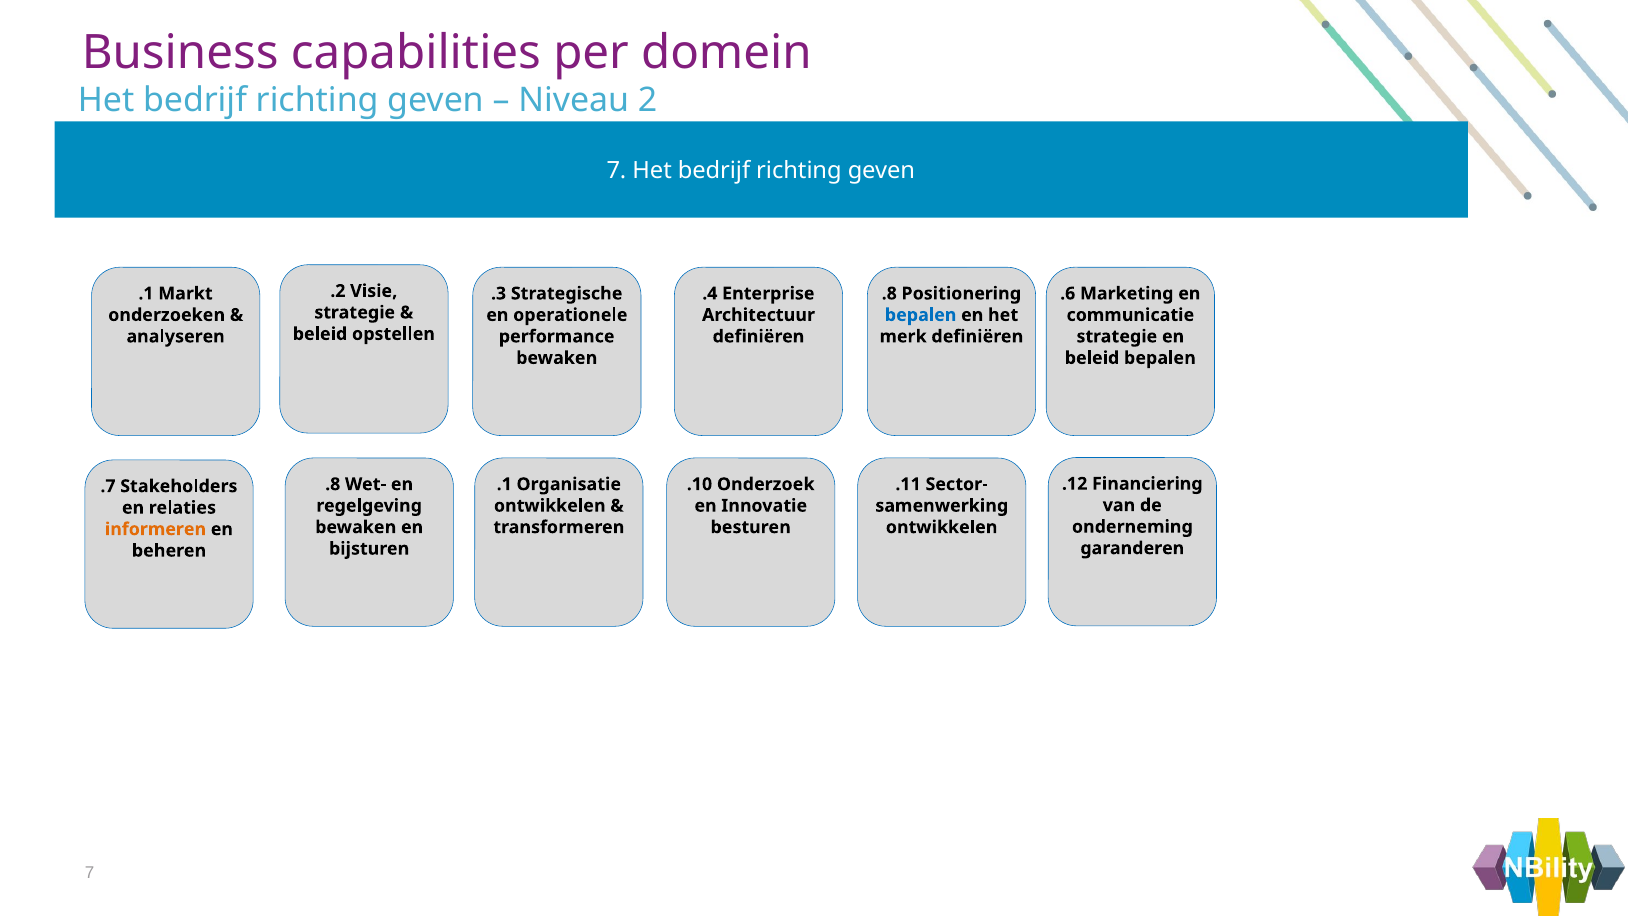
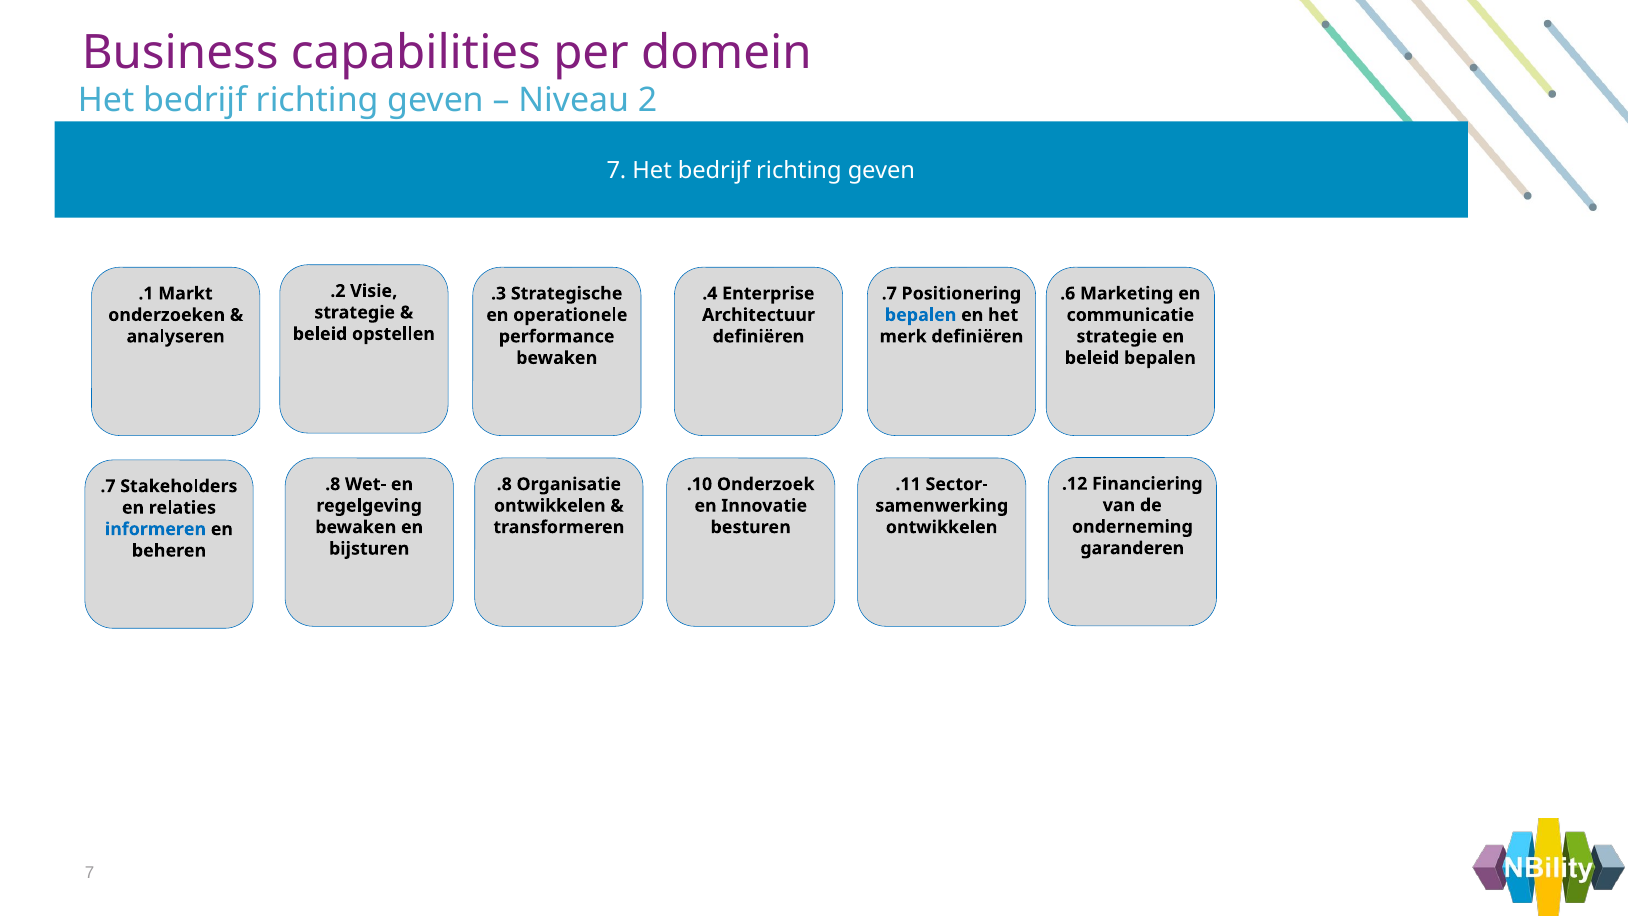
.8 at (889, 293): .8 -> .7
.1 at (504, 484): .1 -> .8
informeren colour: orange -> blue
